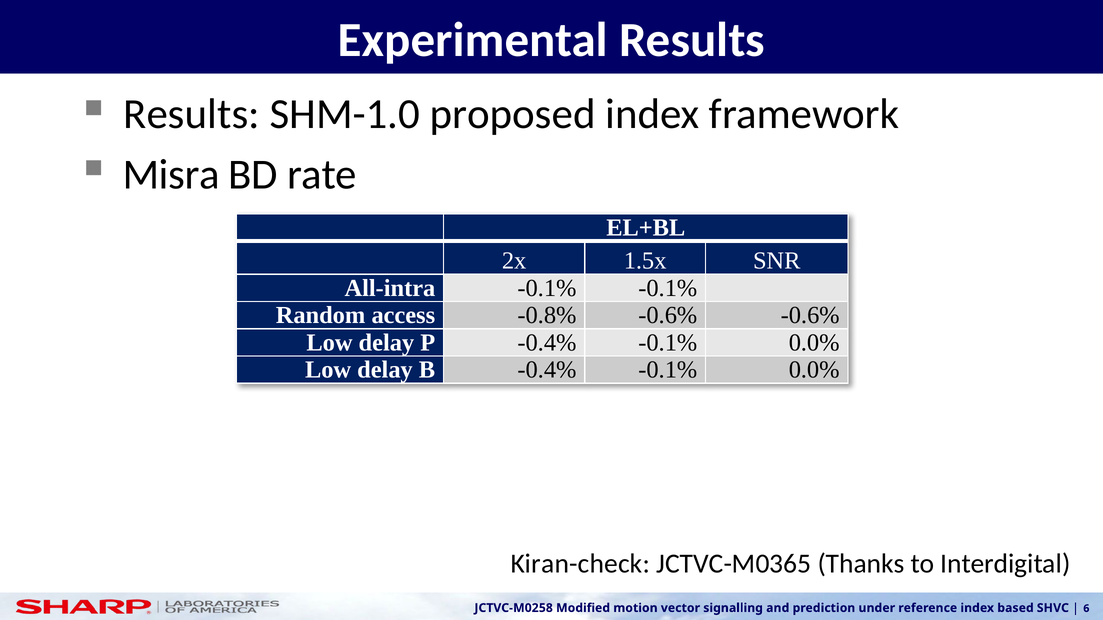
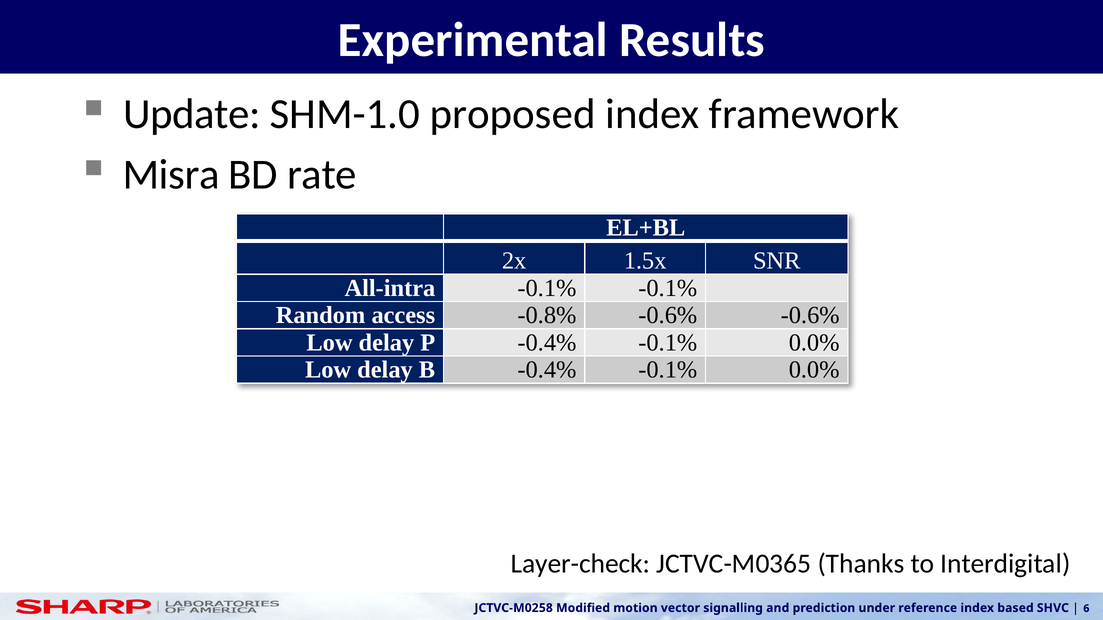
Results at (192, 114): Results -> Update
Kiran-check: Kiran-check -> Layer-check
